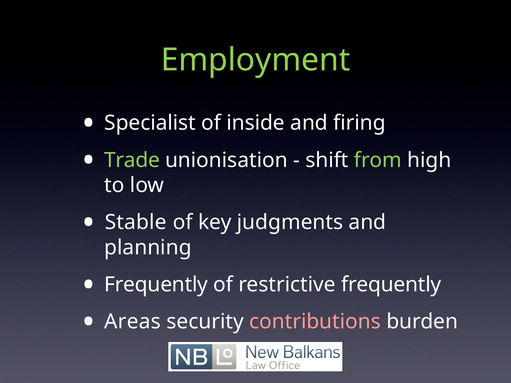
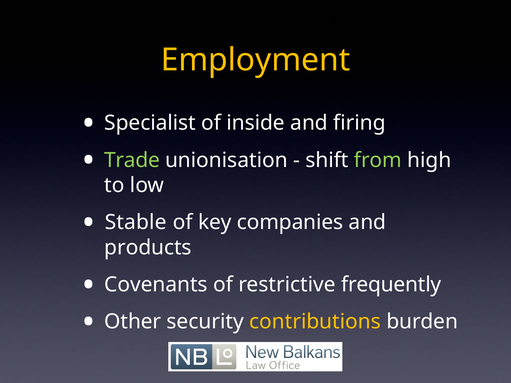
Employment colour: light green -> yellow
judgments: judgments -> companies
planning: planning -> products
Frequently at (156, 285): Frequently -> Covenants
Areas: Areas -> Other
contributions colour: pink -> yellow
